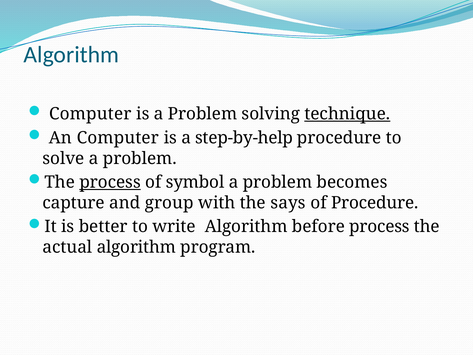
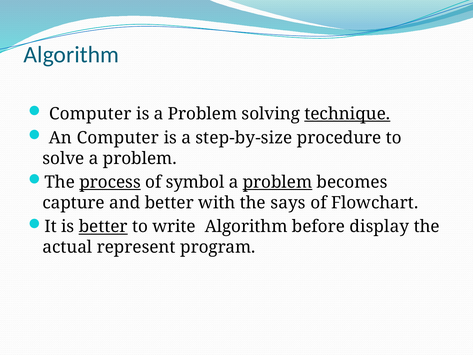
step-by-help: step-by-help -> step-by-size
problem at (277, 182) underline: none -> present
and group: group -> better
of Procedure: Procedure -> Flowchart
better at (103, 227) underline: none -> present
before process: process -> display
actual algorithm: algorithm -> represent
